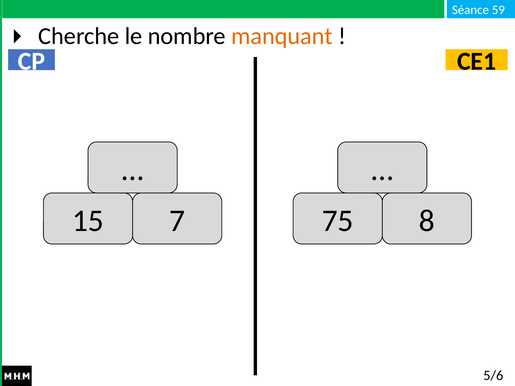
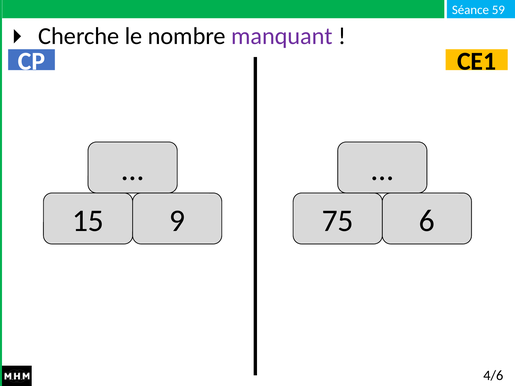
manquant colour: orange -> purple
7: 7 -> 9
8: 8 -> 6
5/6: 5/6 -> 4/6
